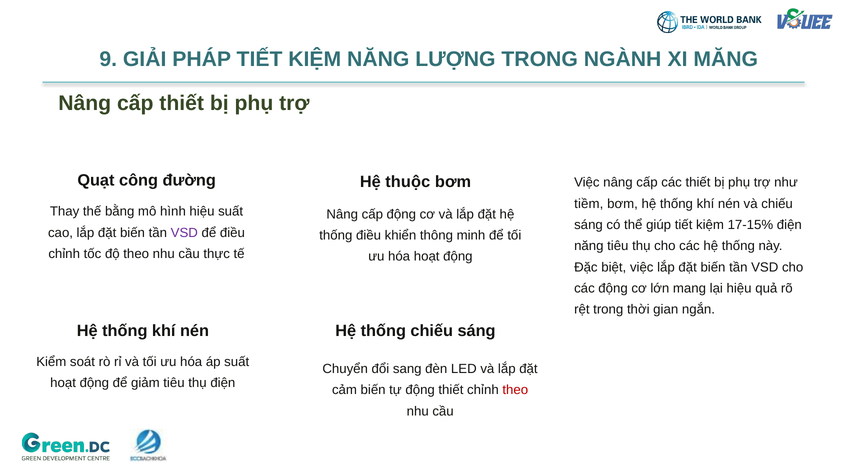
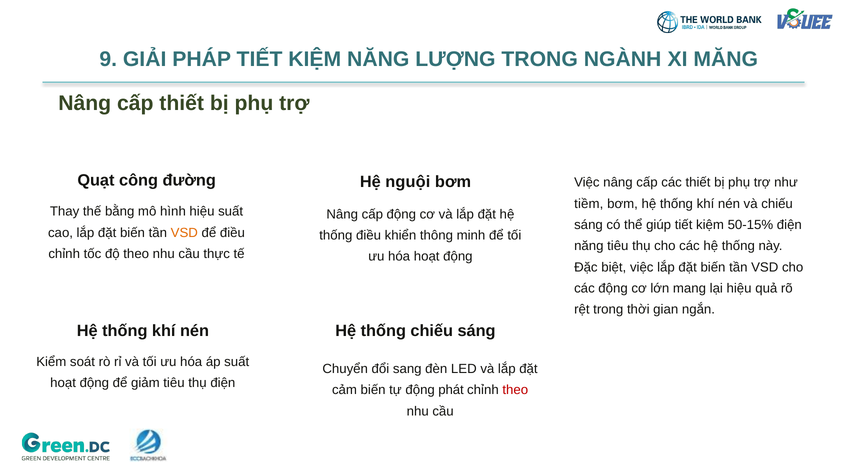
thuộc: thuộc -> nguội
17-15%: 17-15% -> 50-15%
VSD at (184, 233) colour: purple -> orange
động thiết: thiết -> phát
